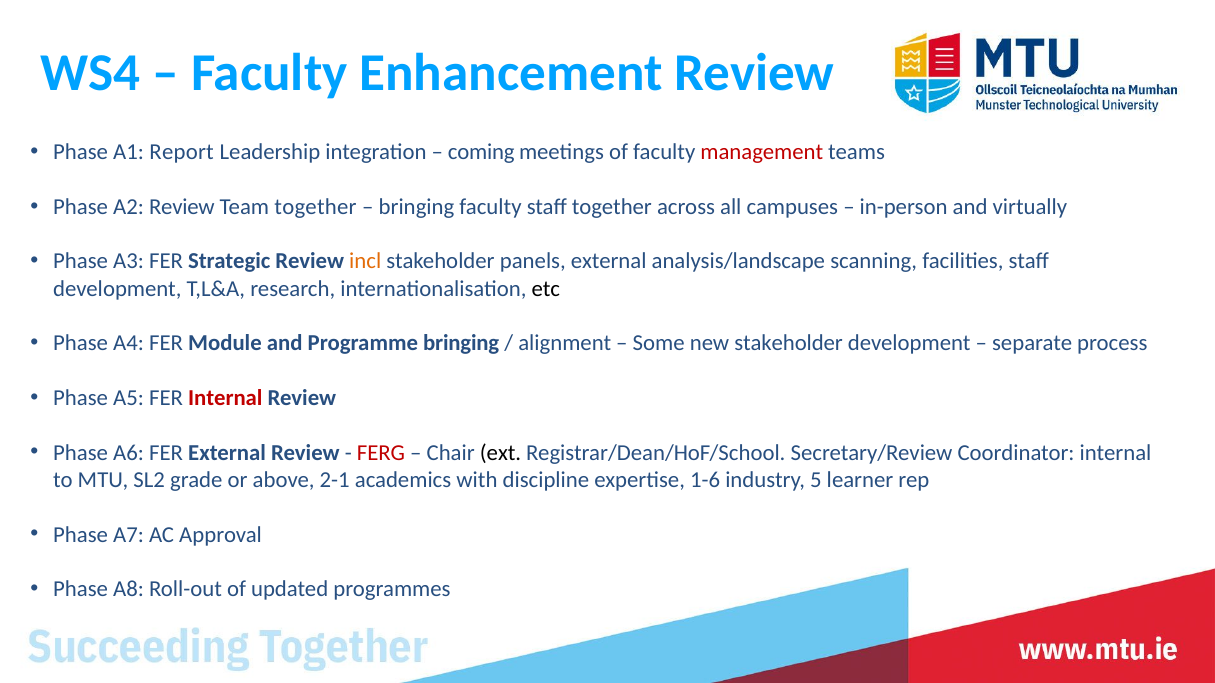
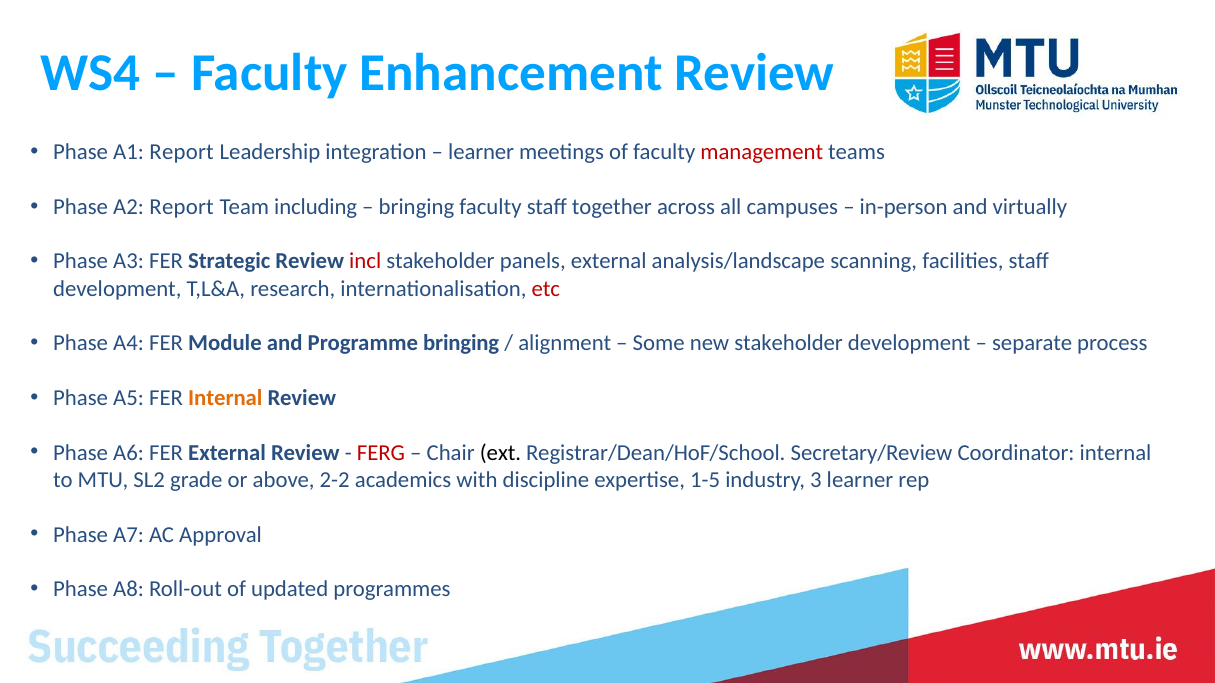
coming at (481, 152): coming -> learner
A2 Review: Review -> Report
Team together: together -> including
incl colour: orange -> red
etc colour: black -> red
Internal at (225, 398) colour: red -> orange
2-1: 2-1 -> 2-2
1-6: 1-6 -> 1-5
5: 5 -> 3
